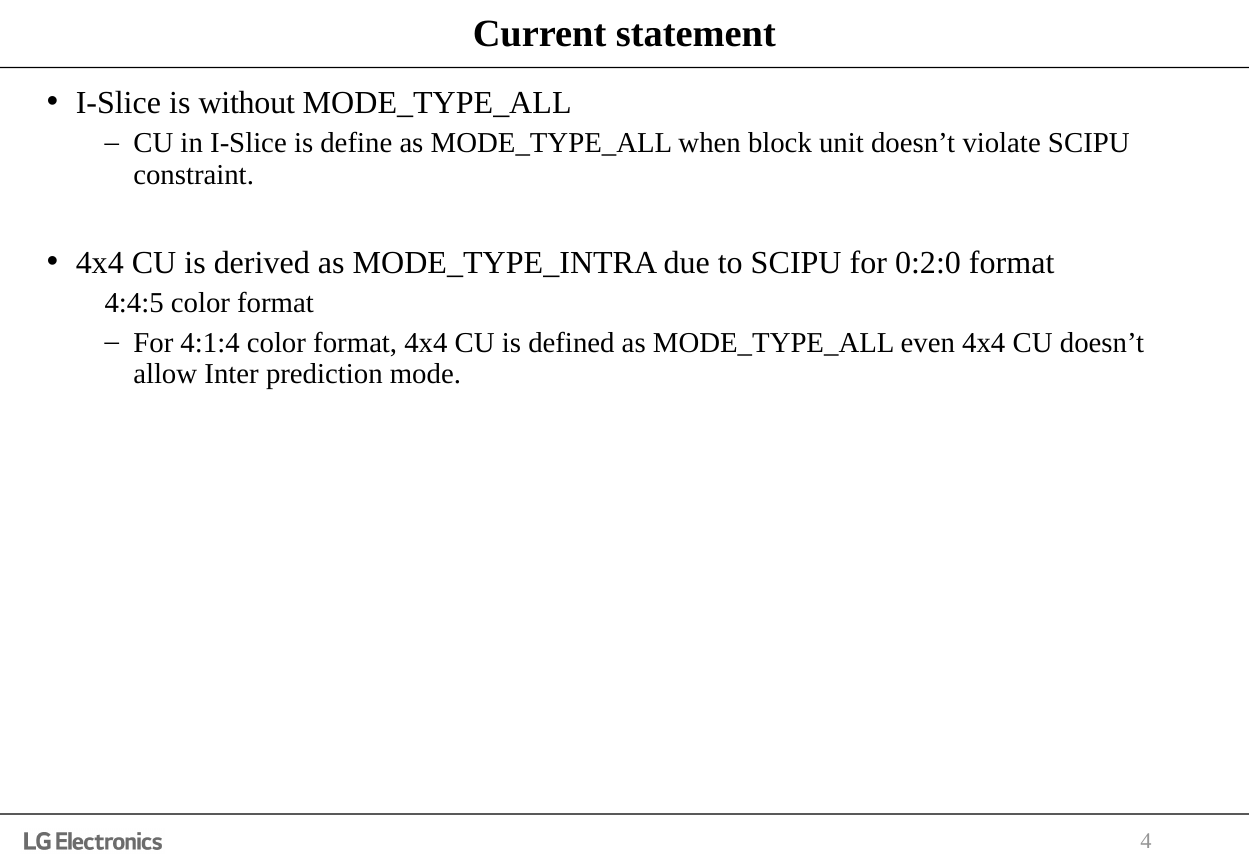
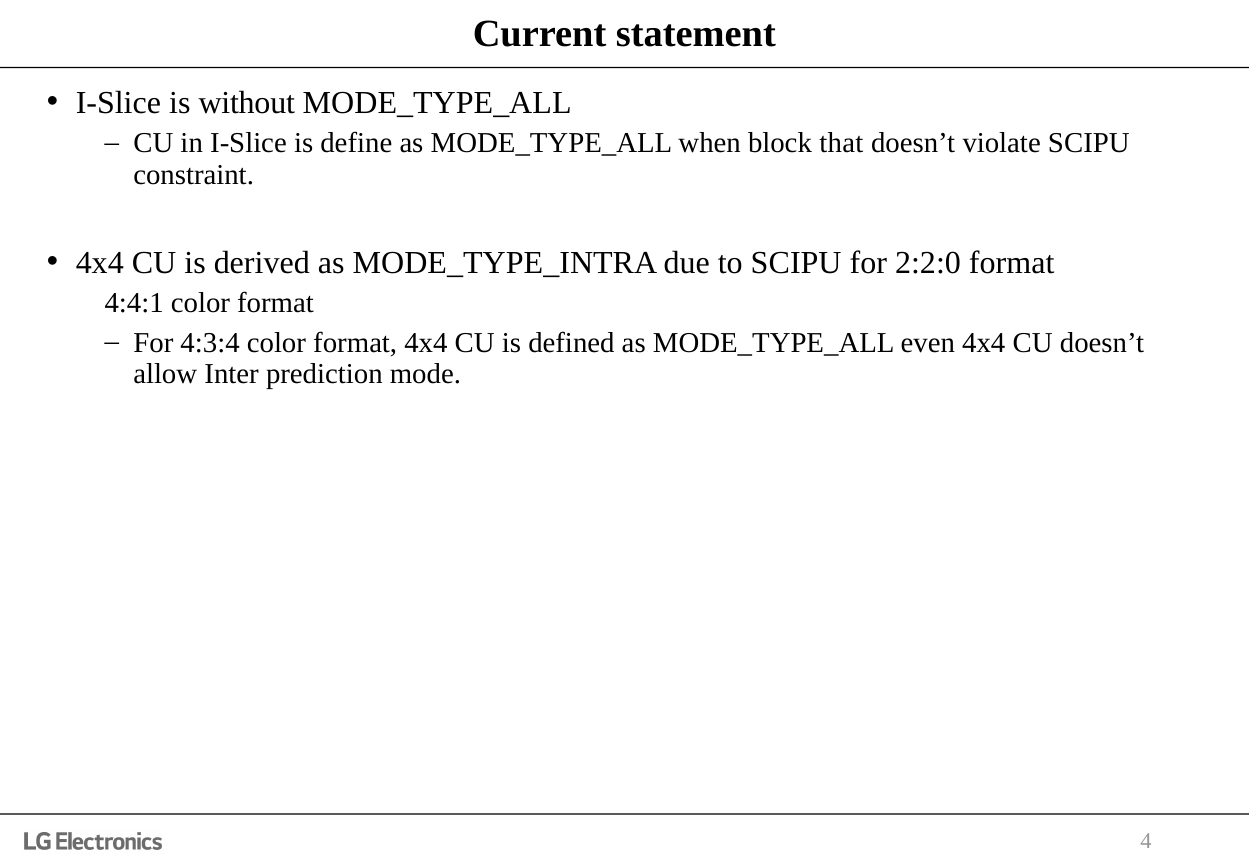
unit: unit -> that
0:2:0: 0:2:0 -> 2:2:0
4:4:5: 4:4:5 -> 4:4:1
4:1:4: 4:1:4 -> 4:3:4
